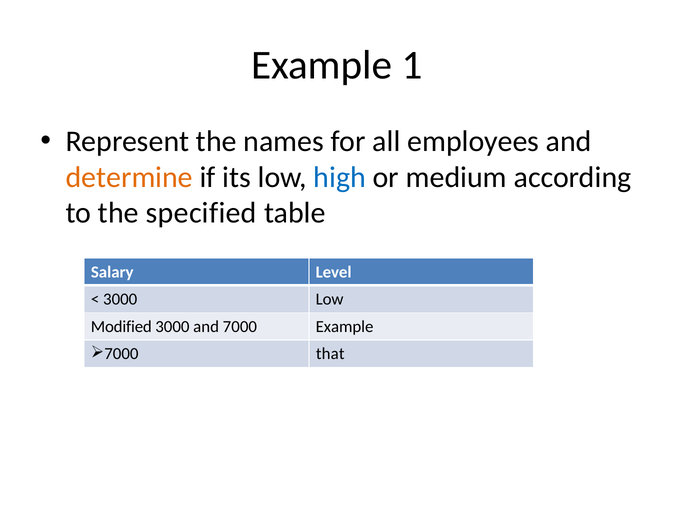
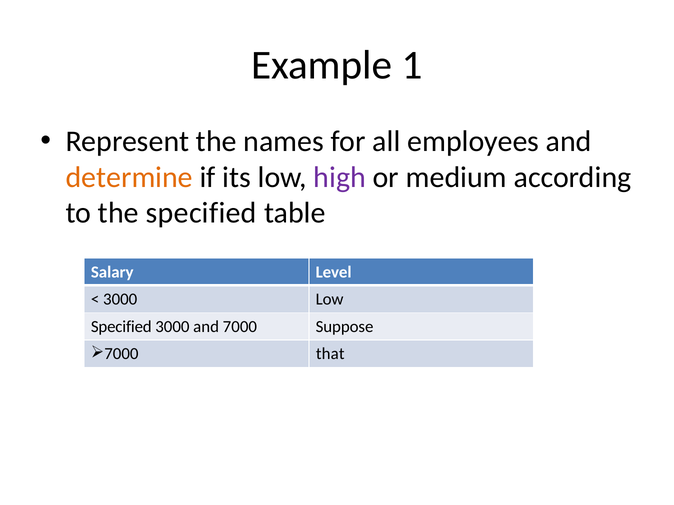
high colour: blue -> purple
Modified at (121, 327): Modified -> Specified
7000 Example: Example -> Suppose
